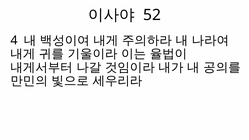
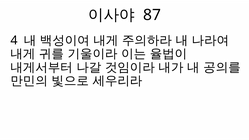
52: 52 -> 87
